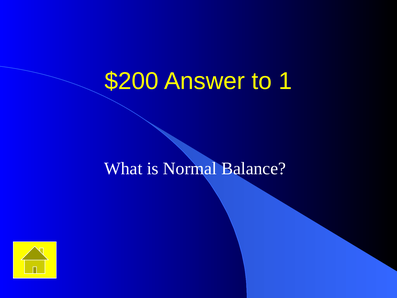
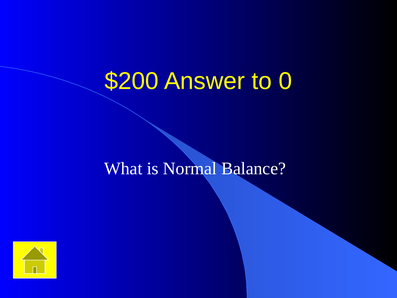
1: 1 -> 0
